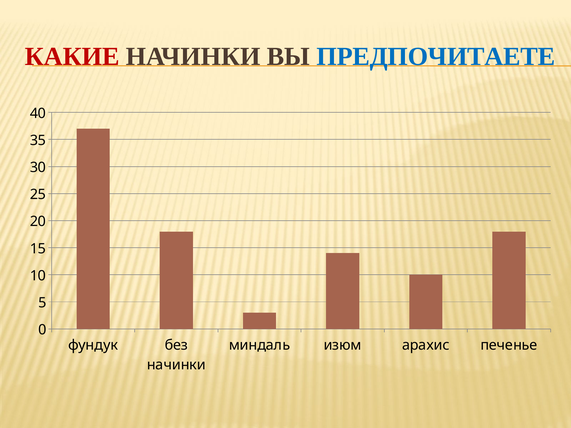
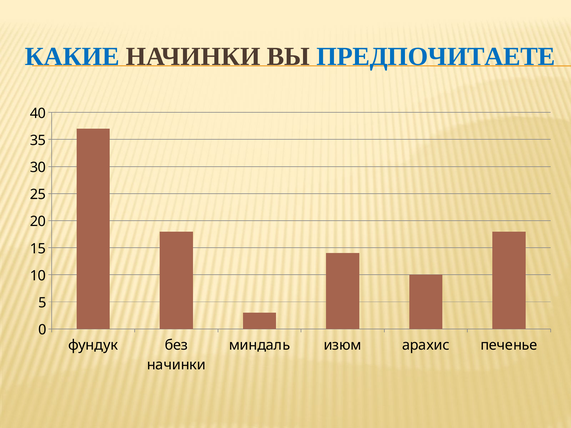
КАКИЕ colour: red -> blue
